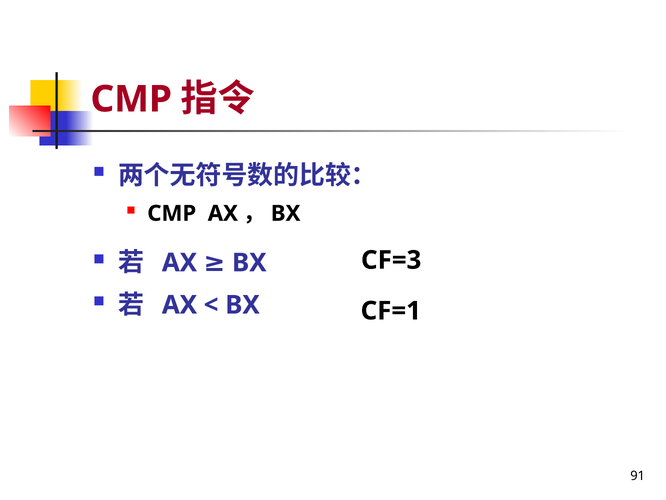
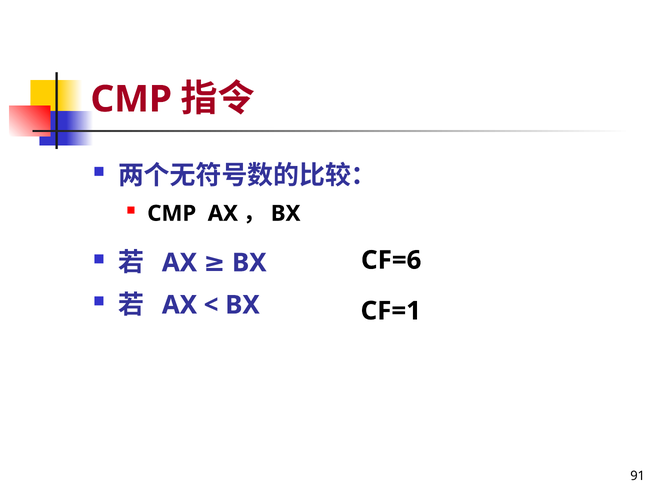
CF=3: CF=3 -> CF=6
